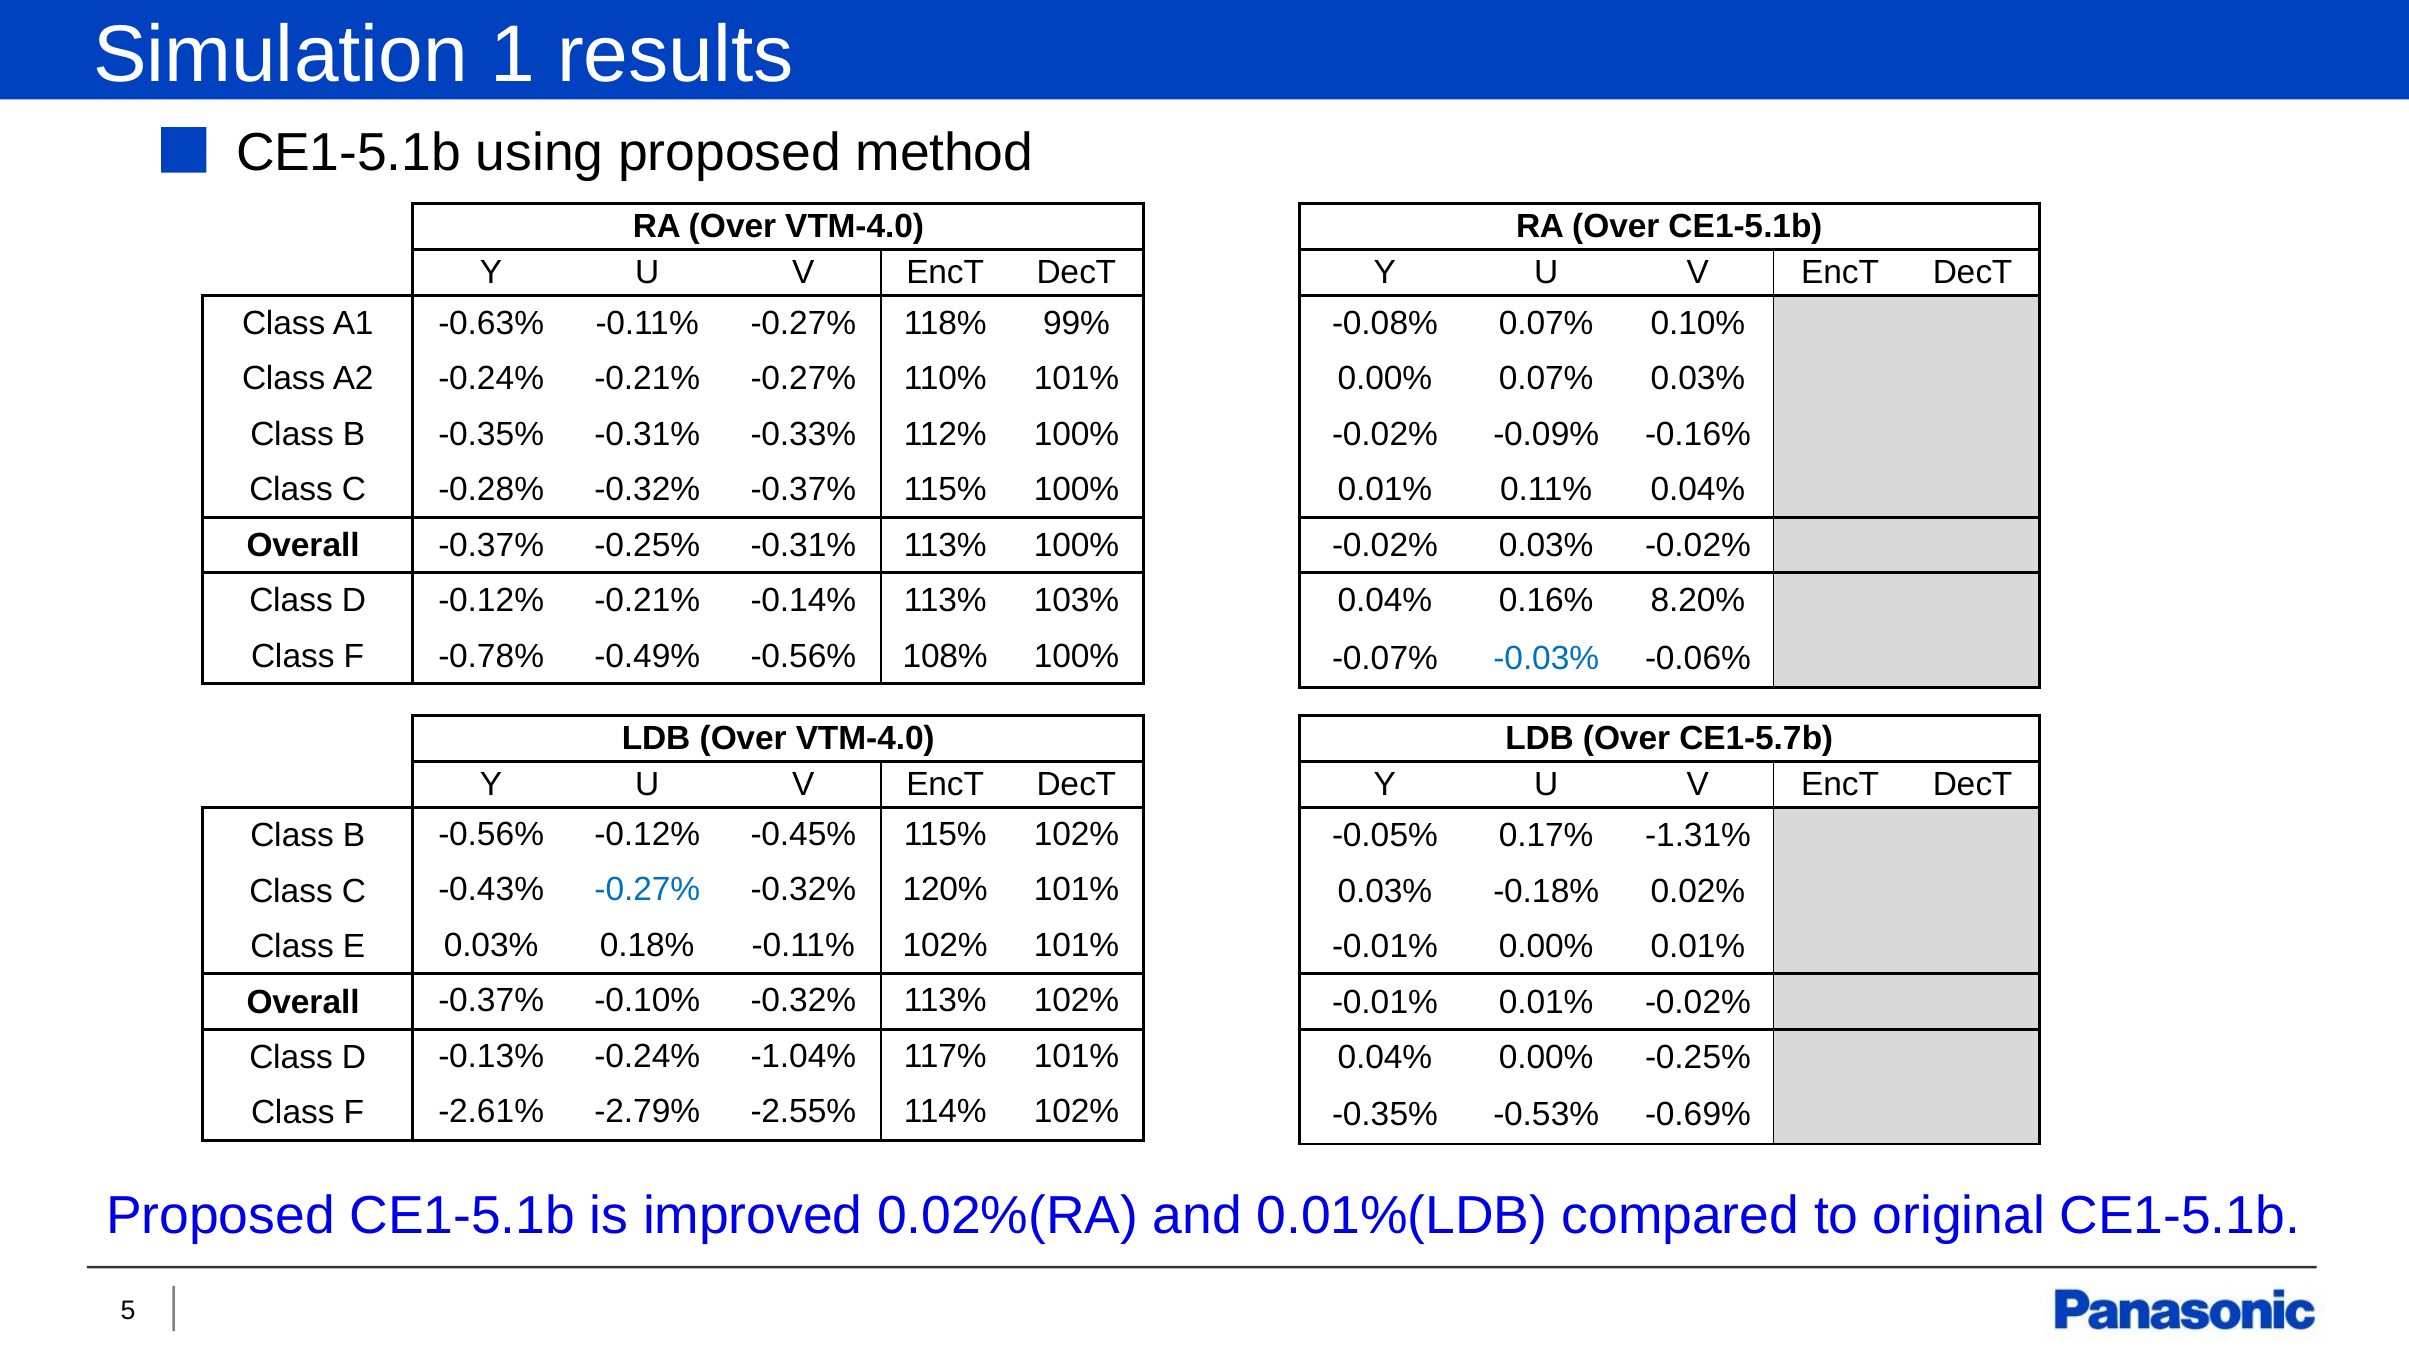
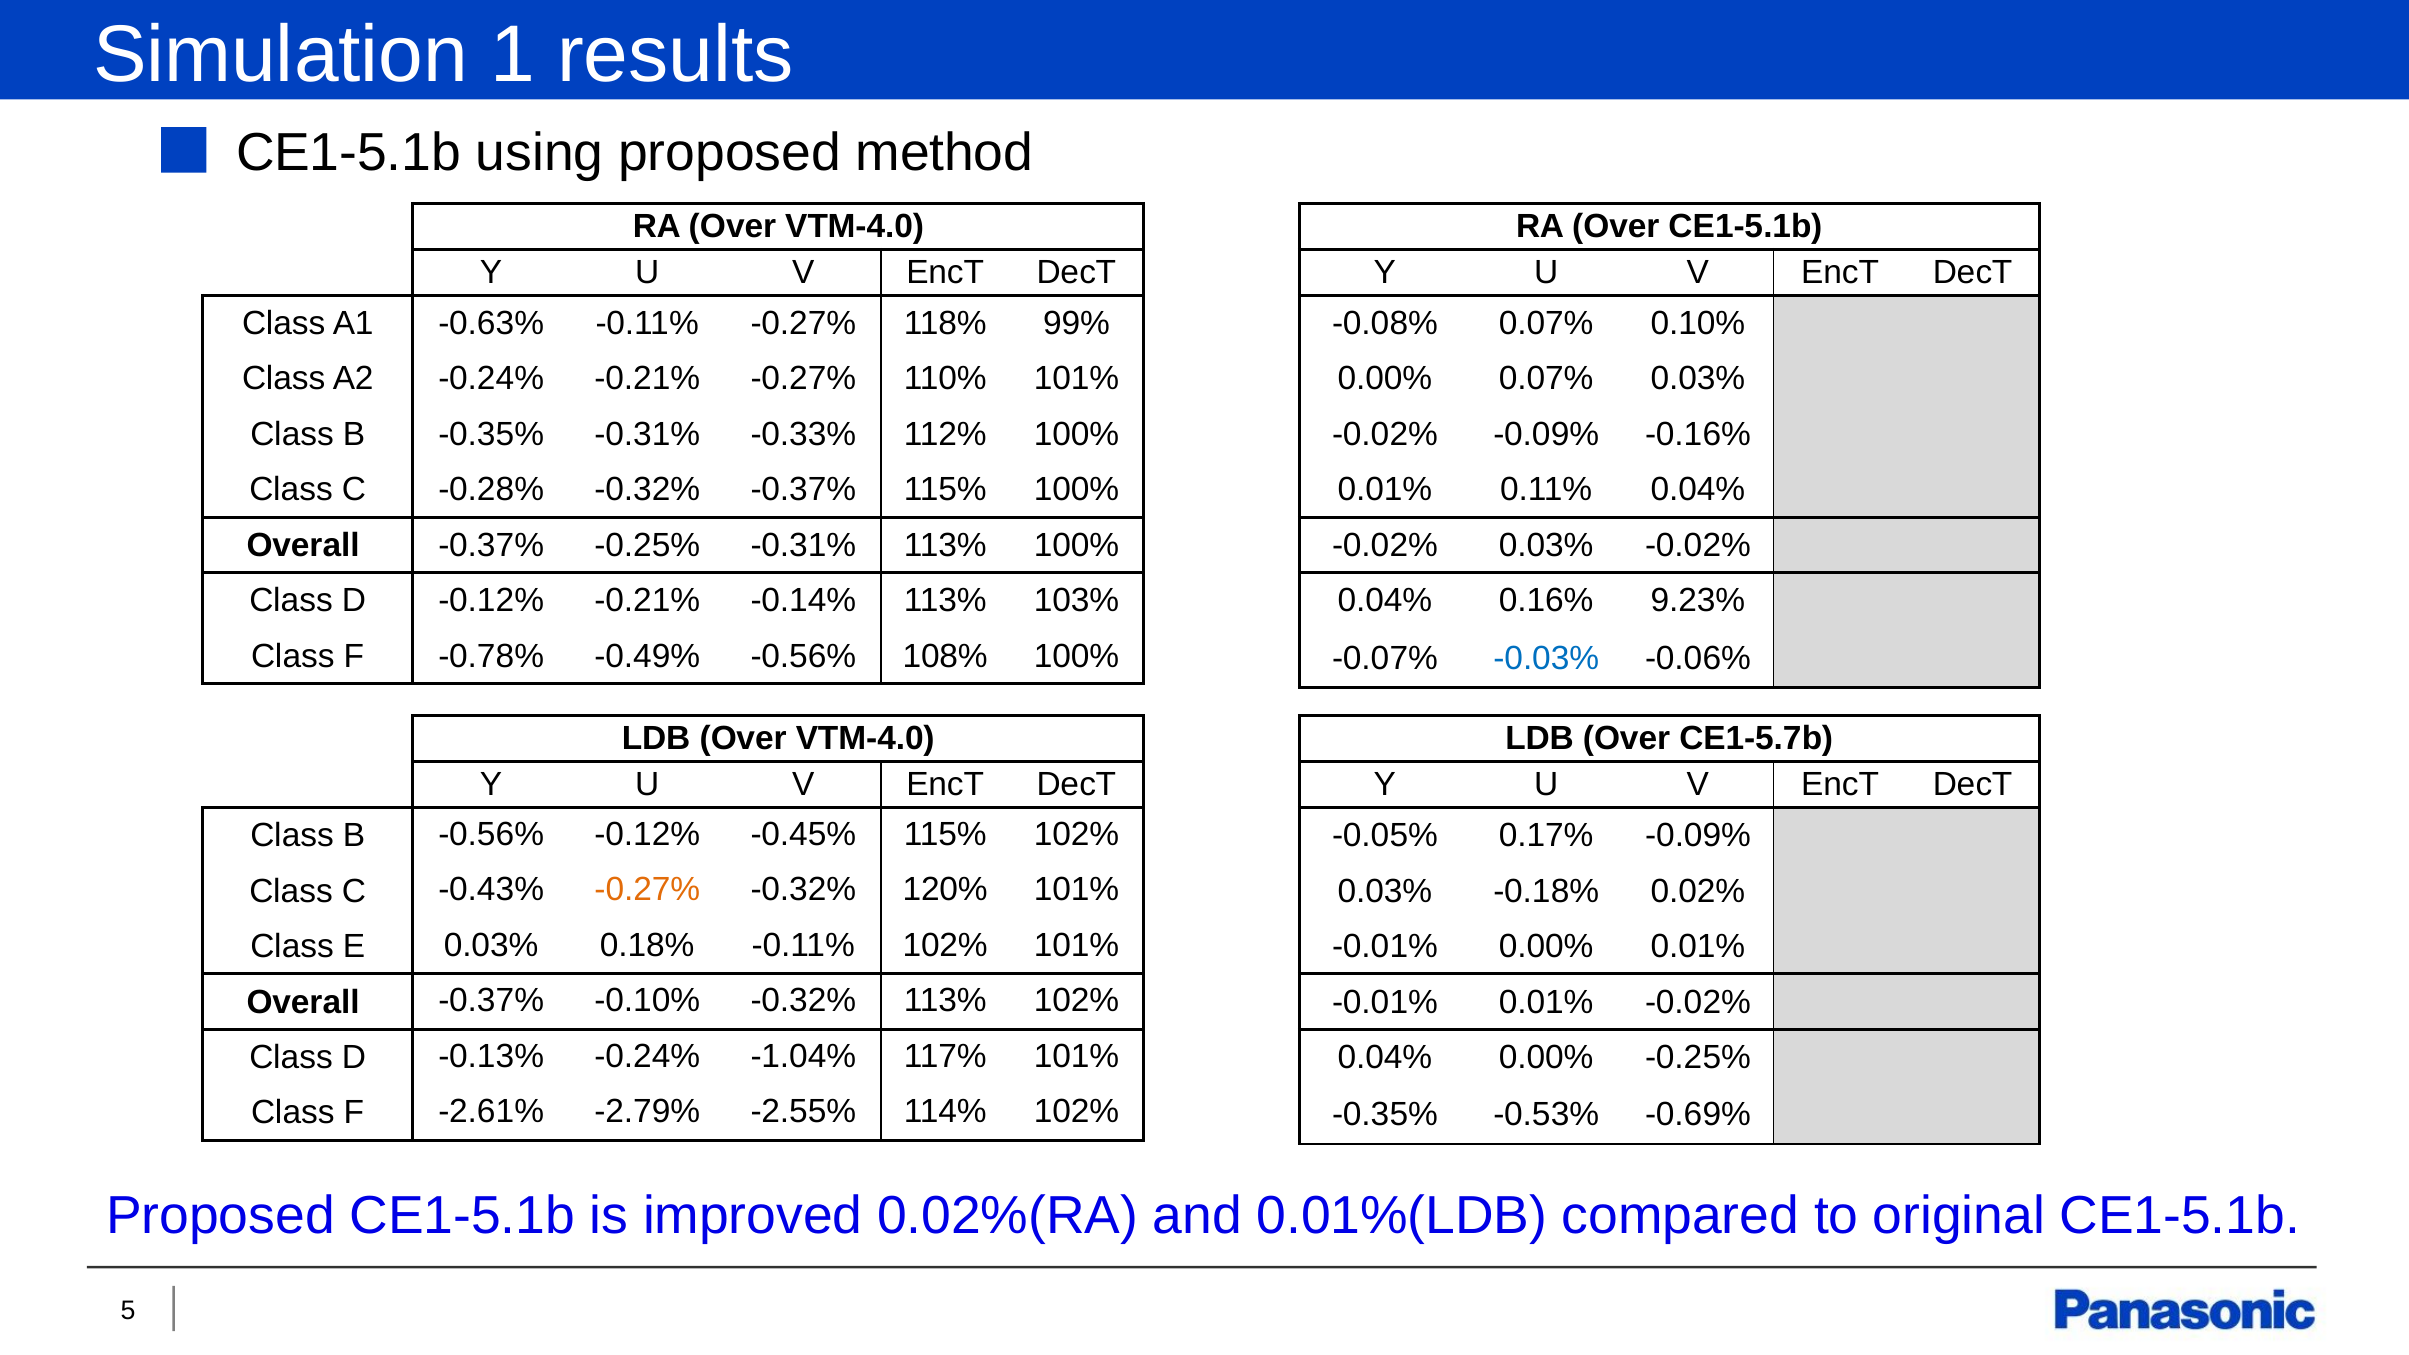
8.20%: 8.20% -> 9.23%
0.17% -1.31%: -1.31% -> -0.09%
-0.27% at (647, 890) colour: blue -> orange
